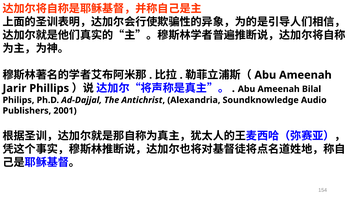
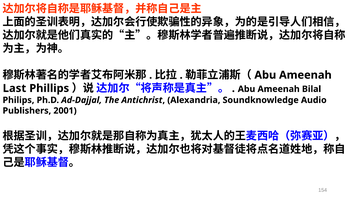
Jarir: Jarir -> Last
